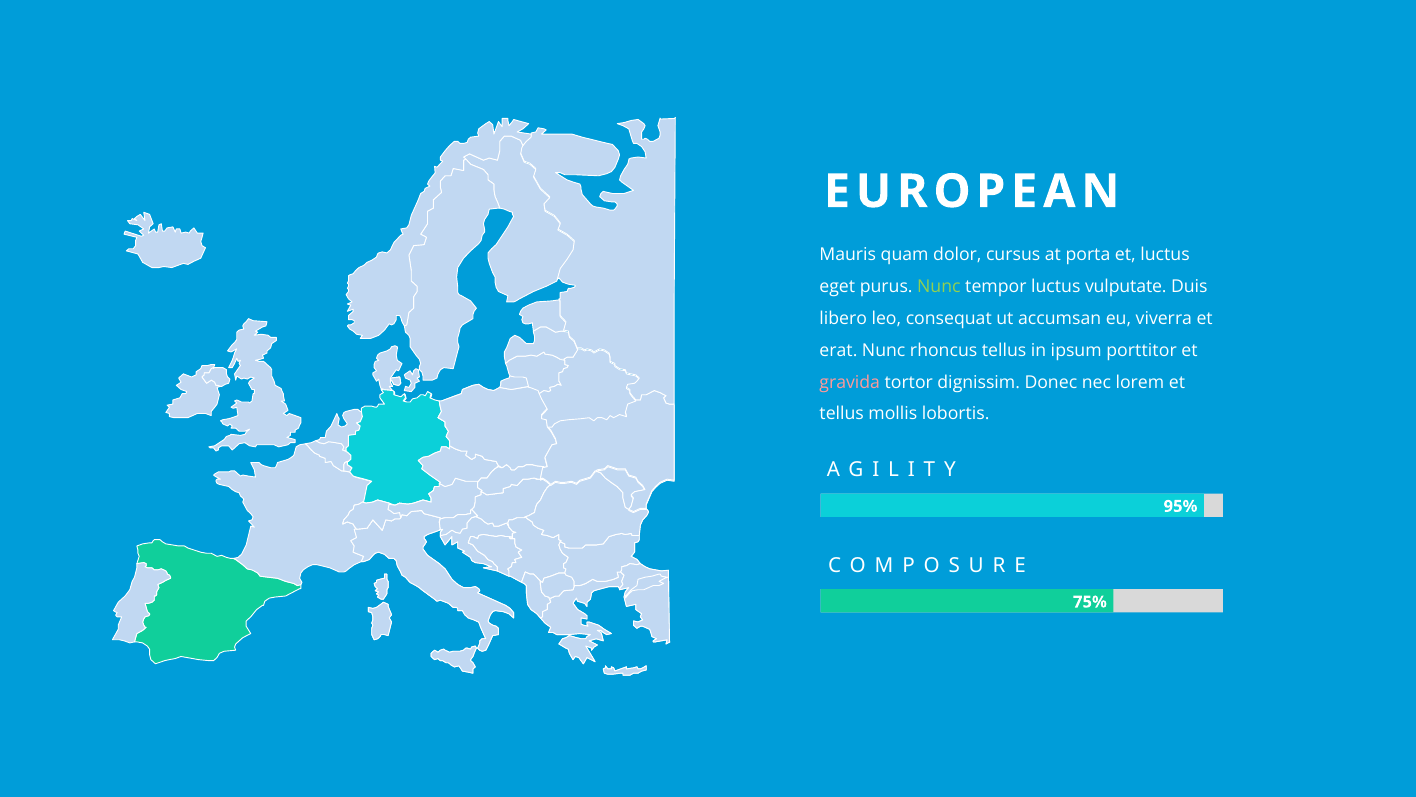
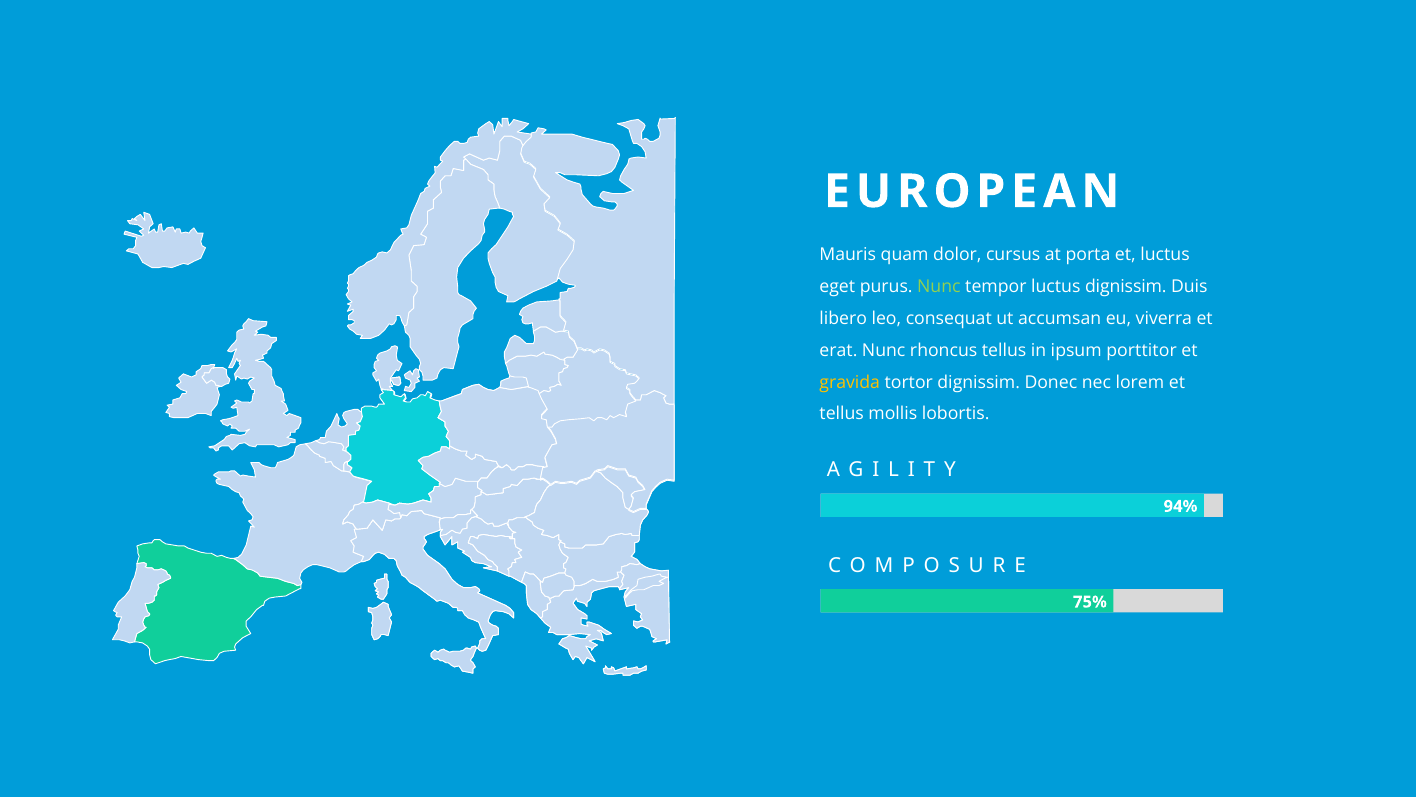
luctus vulputate: vulputate -> dignissim
gravida colour: pink -> yellow
95%: 95% -> 94%
